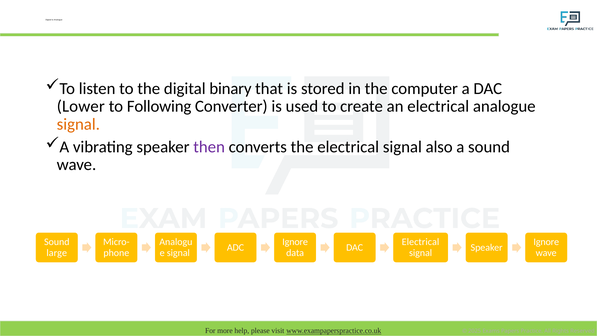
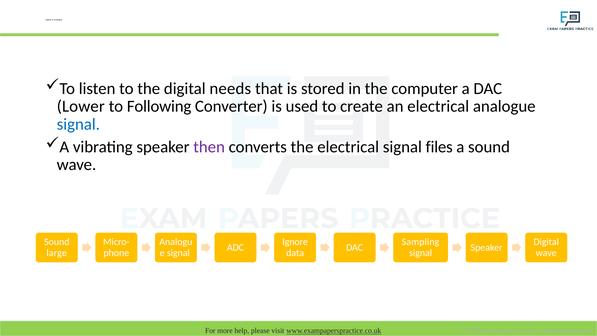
binary: binary -> needs
signal at (78, 124) colour: orange -> blue
also: also -> files
Electrical at (421, 242): Electrical -> Sampling
Ignore at (546, 242): Ignore -> Digital
